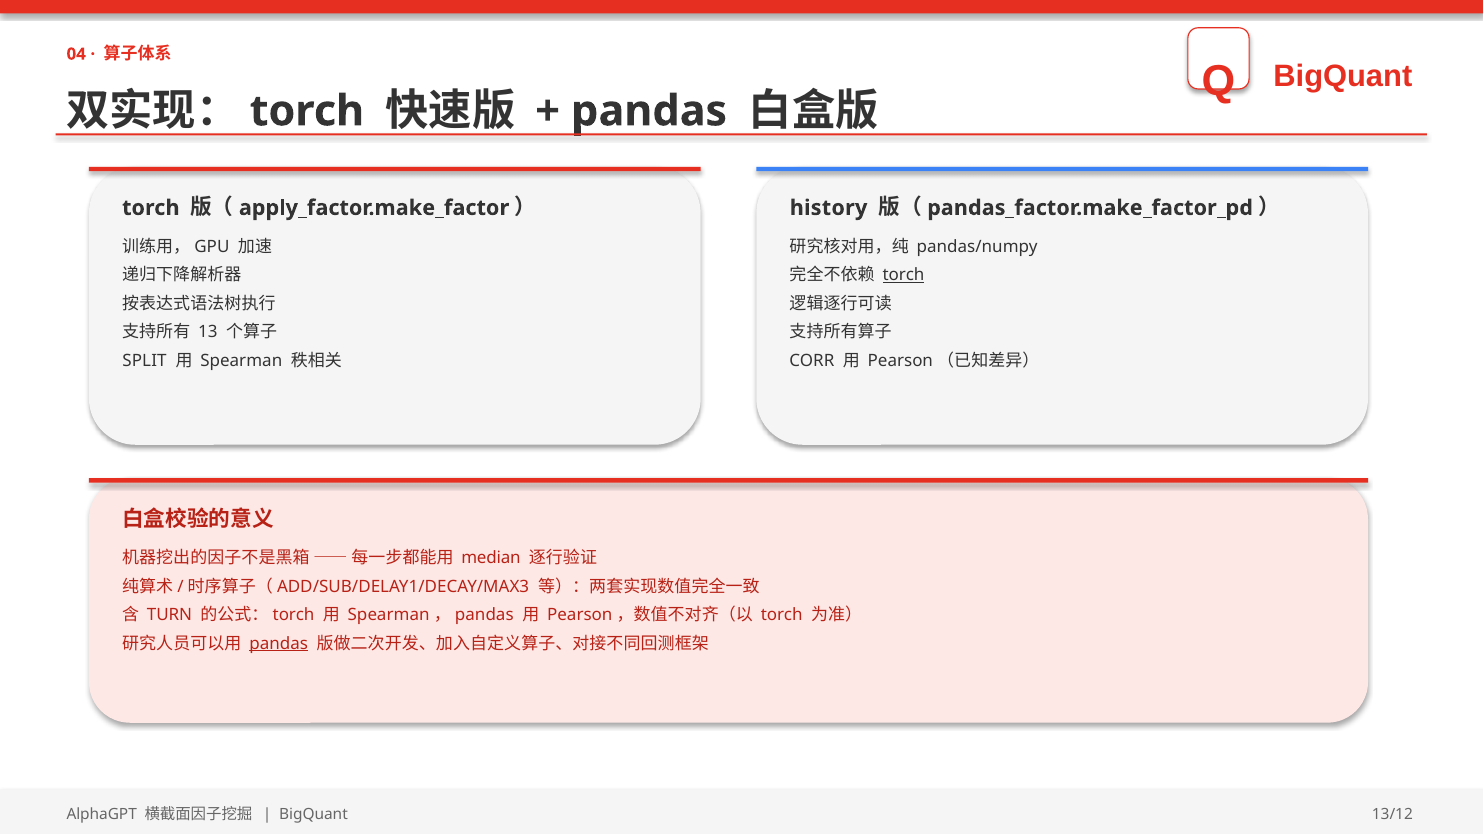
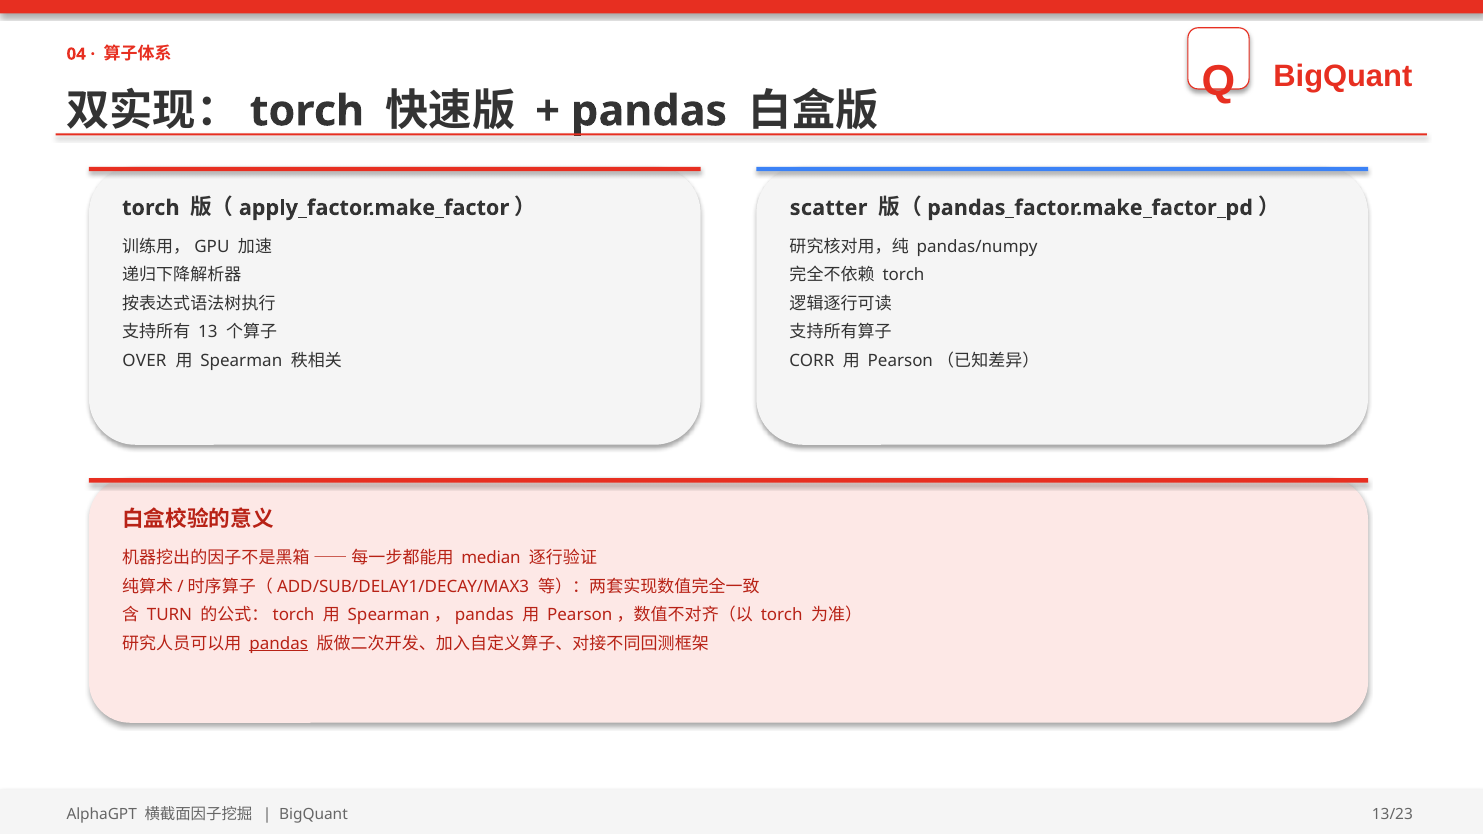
history: history -> scatter
torch at (903, 275) underline: present -> none
SPLIT: SPLIT -> OVER
13/12: 13/12 -> 13/23
